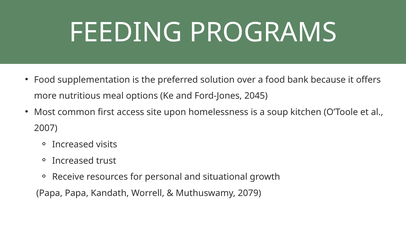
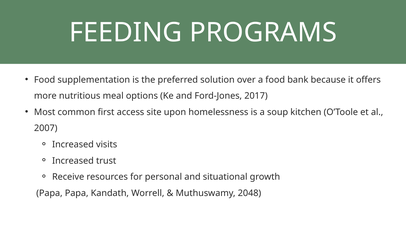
2045: 2045 -> 2017
2079: 2079 -> 2048
